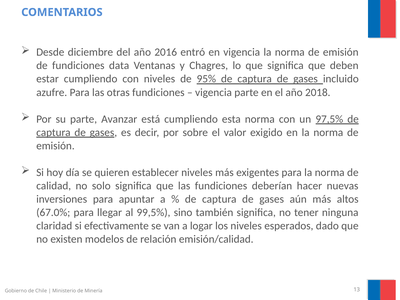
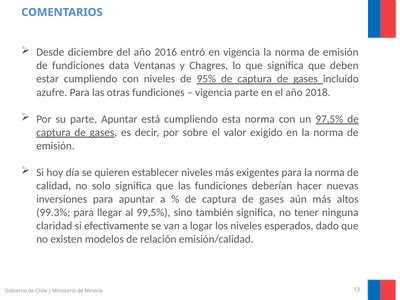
parte Avanzar: Avanzar -> Apuntar
67.0%: 67.0% -> 99.3%
